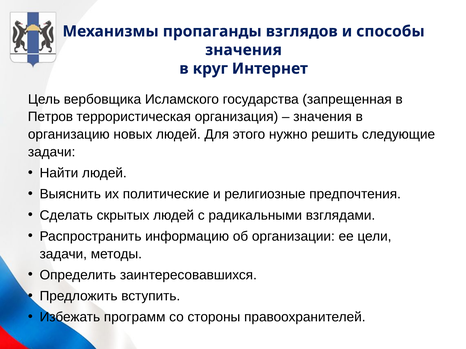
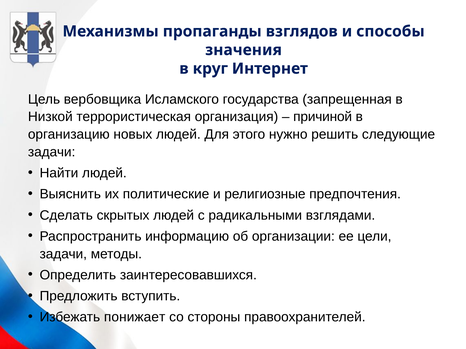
Петров: Петров -> Низкой
значения at (323, 117): значения -> причиной
программ: программ -> понижает
